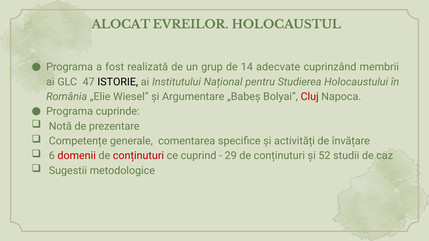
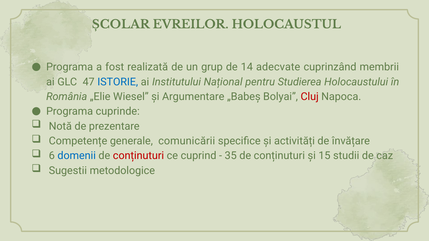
ALOCAT: ALOCAT -> ȘCOLAR
ISTORIE colour: black -> blue
comentarea: comentarea -> comunicării
domenii colour: red -> blue
29: 29 -> 35
52: 52 -> 15
